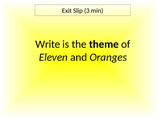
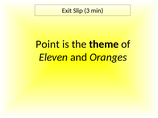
Write: Write -> Point
